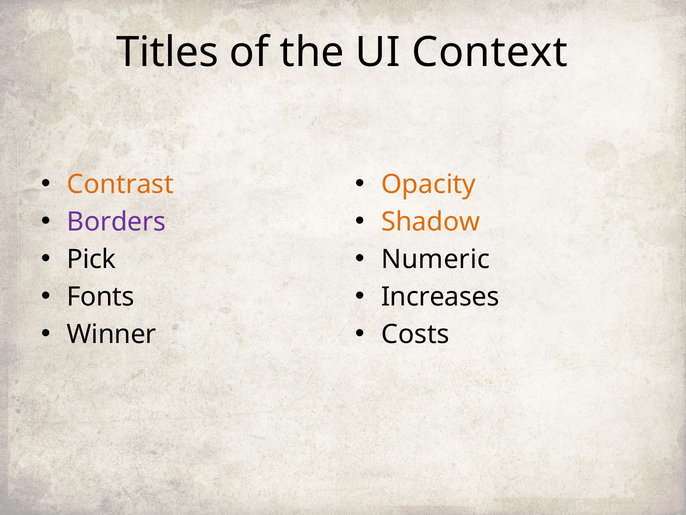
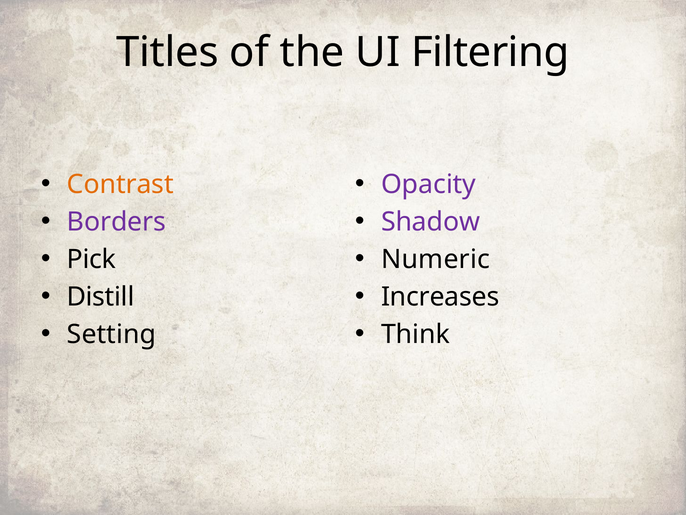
Context: Context -> Filtering
Opacity colour: orange -> purple
Shadow colour: orange -> purple
Fonts: Fonts -> Distill
Winner: Winner -> Setting
Costs: Costs -> Think
